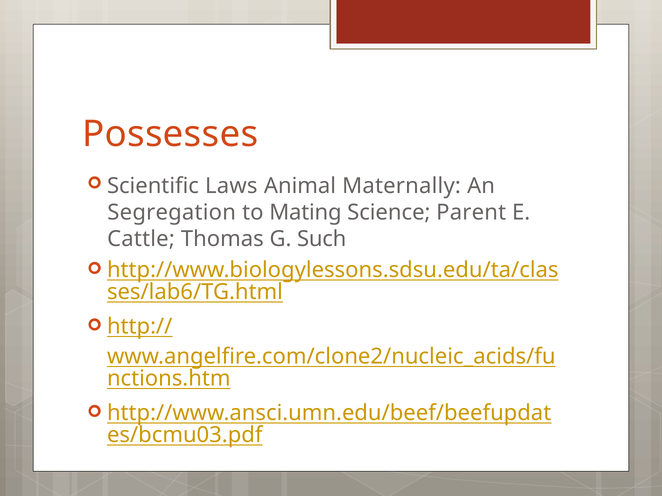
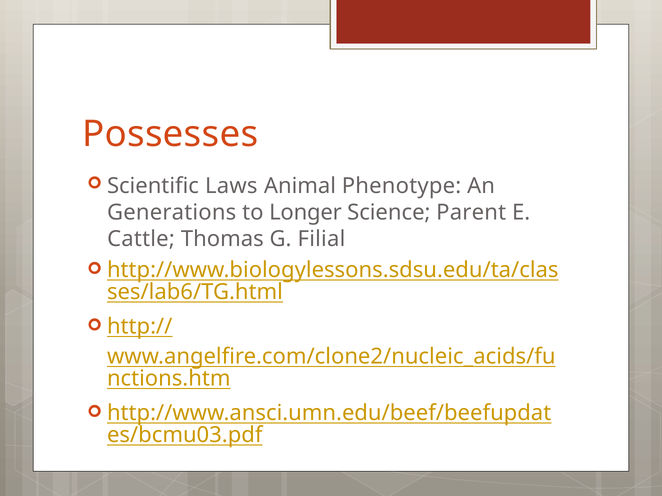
Maternally: Maternally -> Phenotype
Segregation: Segregation -> Generations
Mating: Mating -> Longer
Such: Such -> Filial
